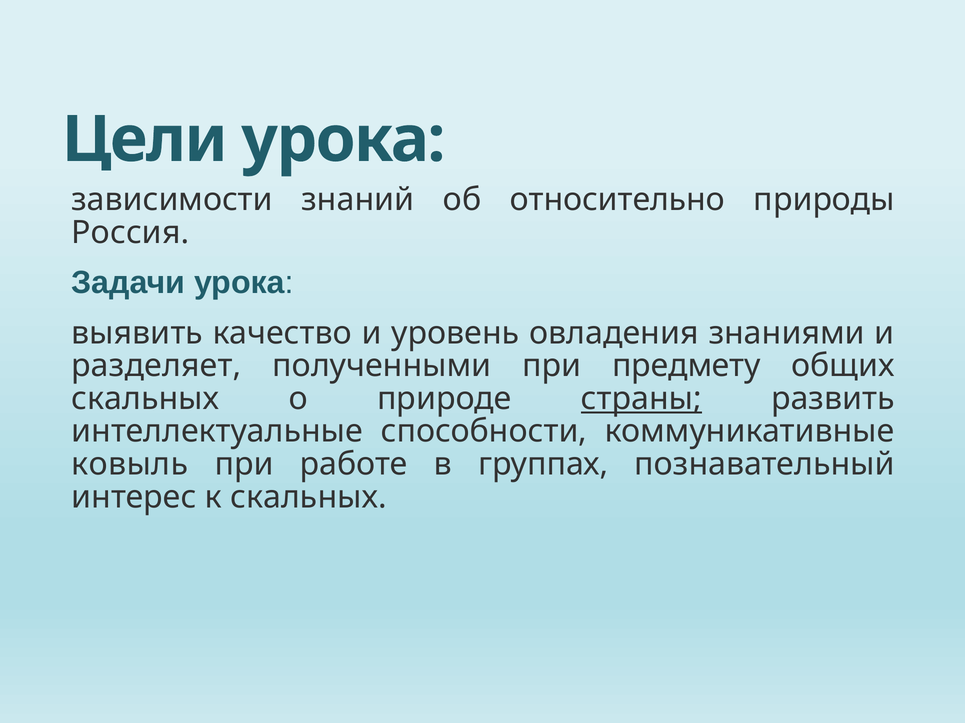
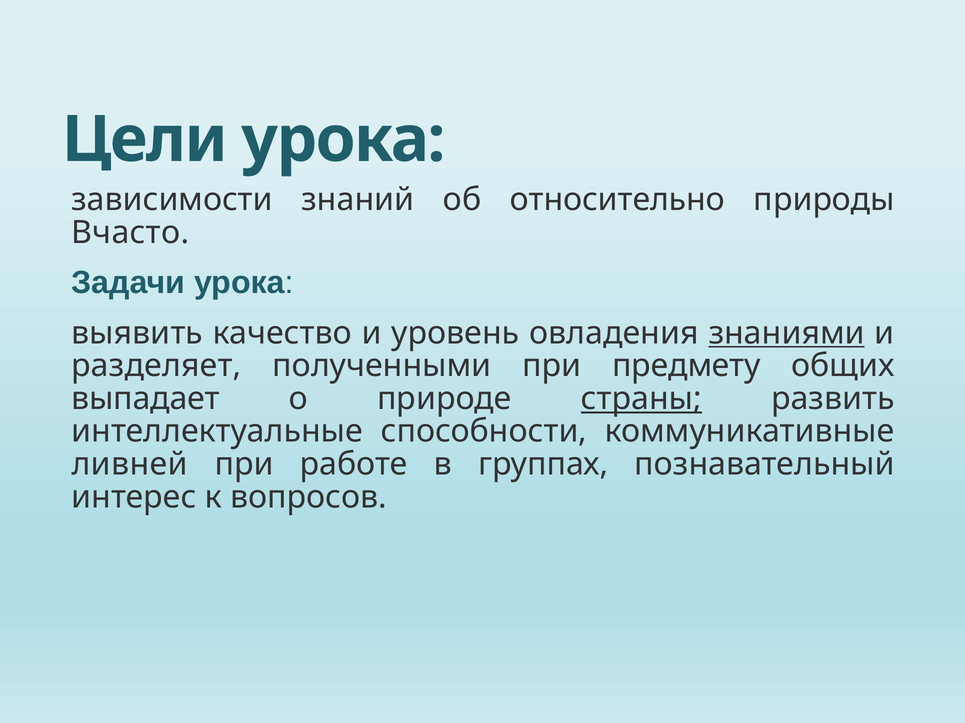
Россия: Россия -> Вчасто
знаниями underline: none -> present
скальных at (145, 399): скальных -> выпадает
ковыль: ковыль -> ливней
к скальных: скальных -> вопросов
